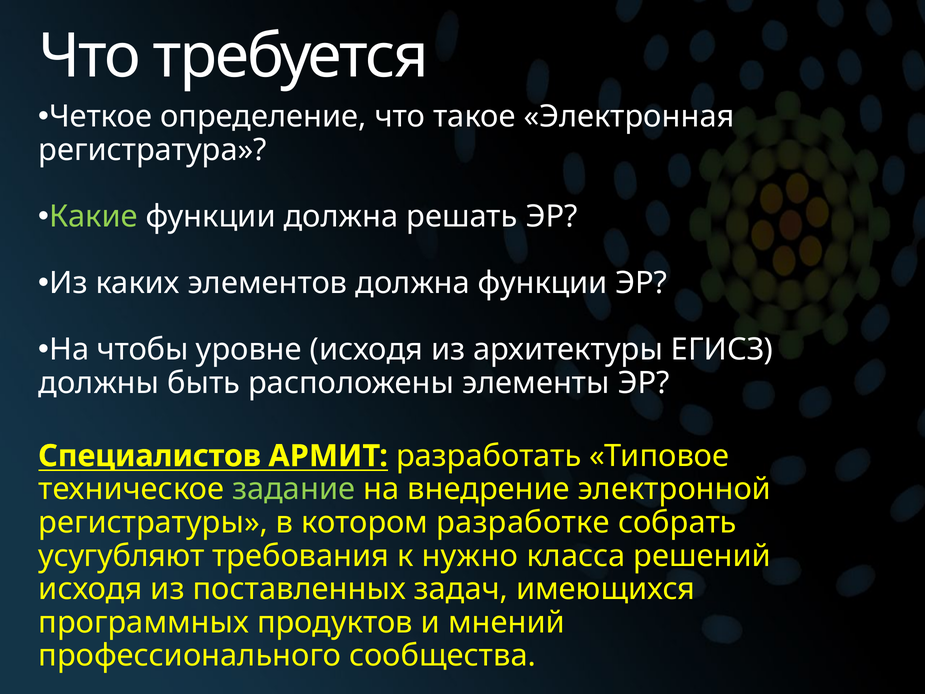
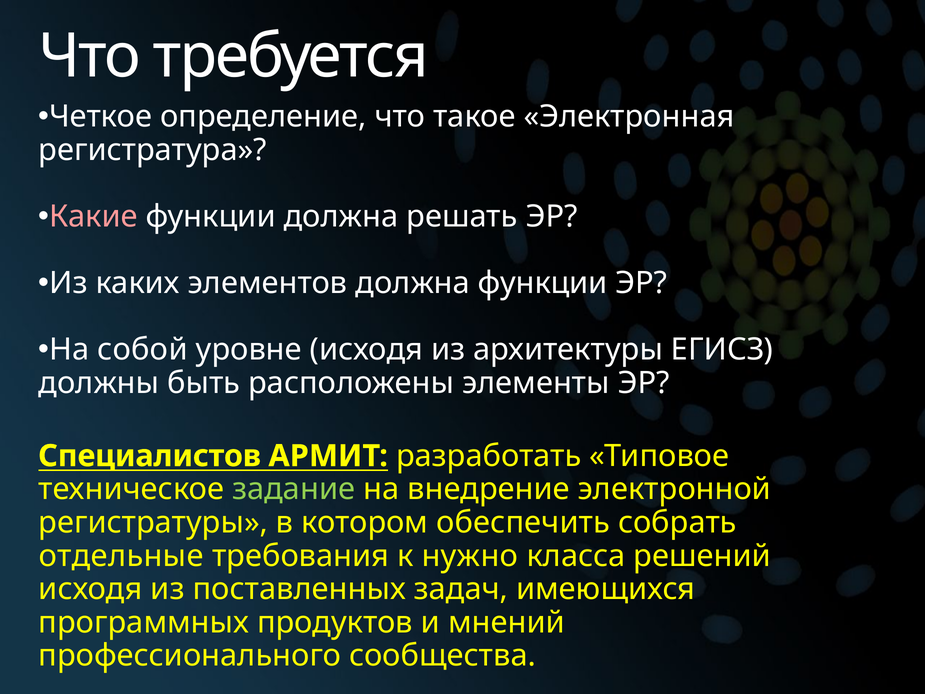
Какие colour: light green -> pink
чтобы: чтобы -> собой
разработке: разработке -> обеспечить
усугубляют: усугубляют -> отдельные
